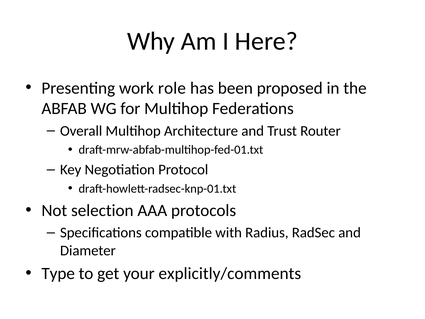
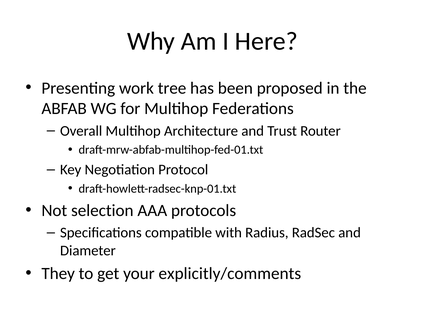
role: role -> tree
Type: Type -> They
